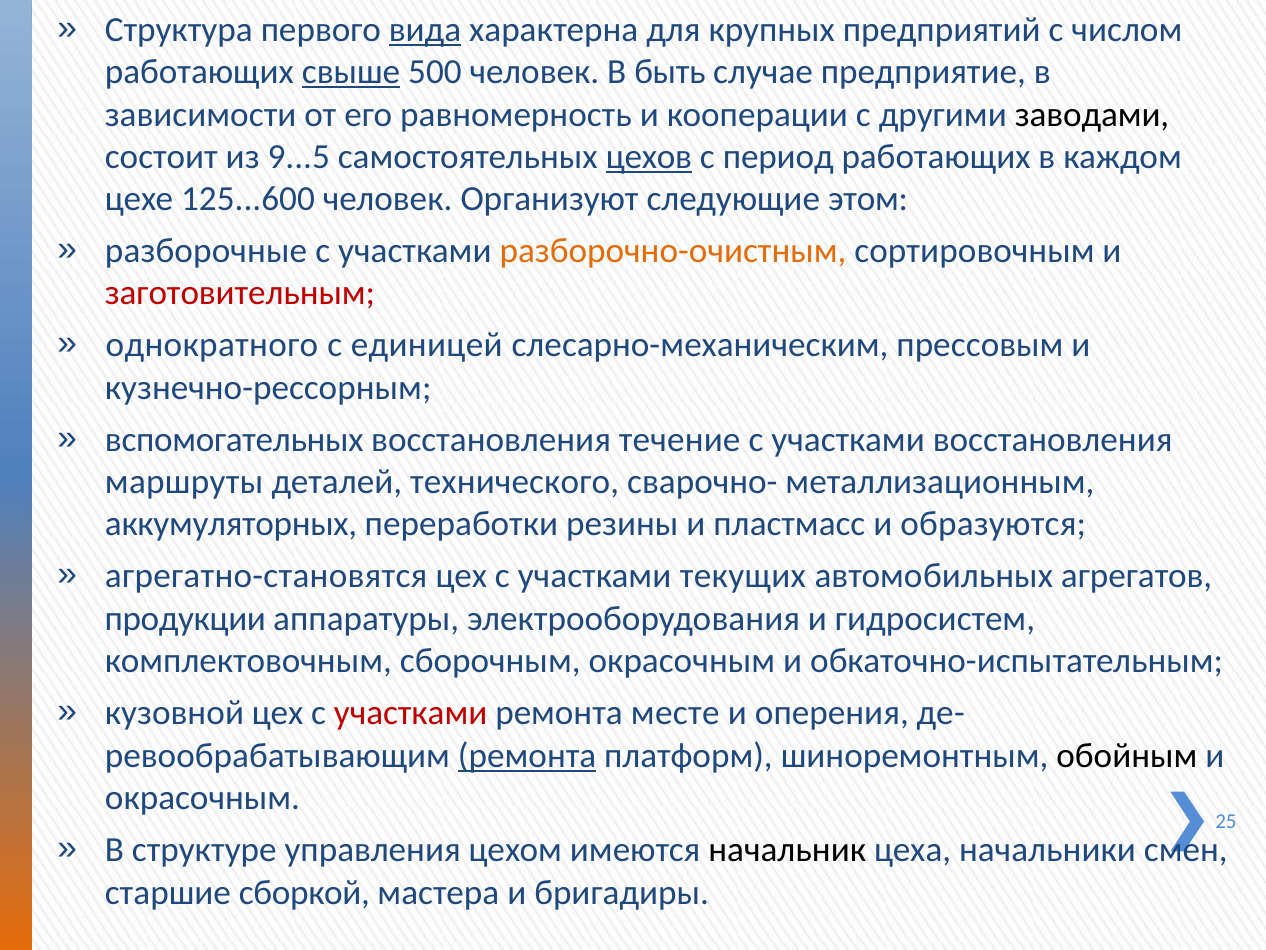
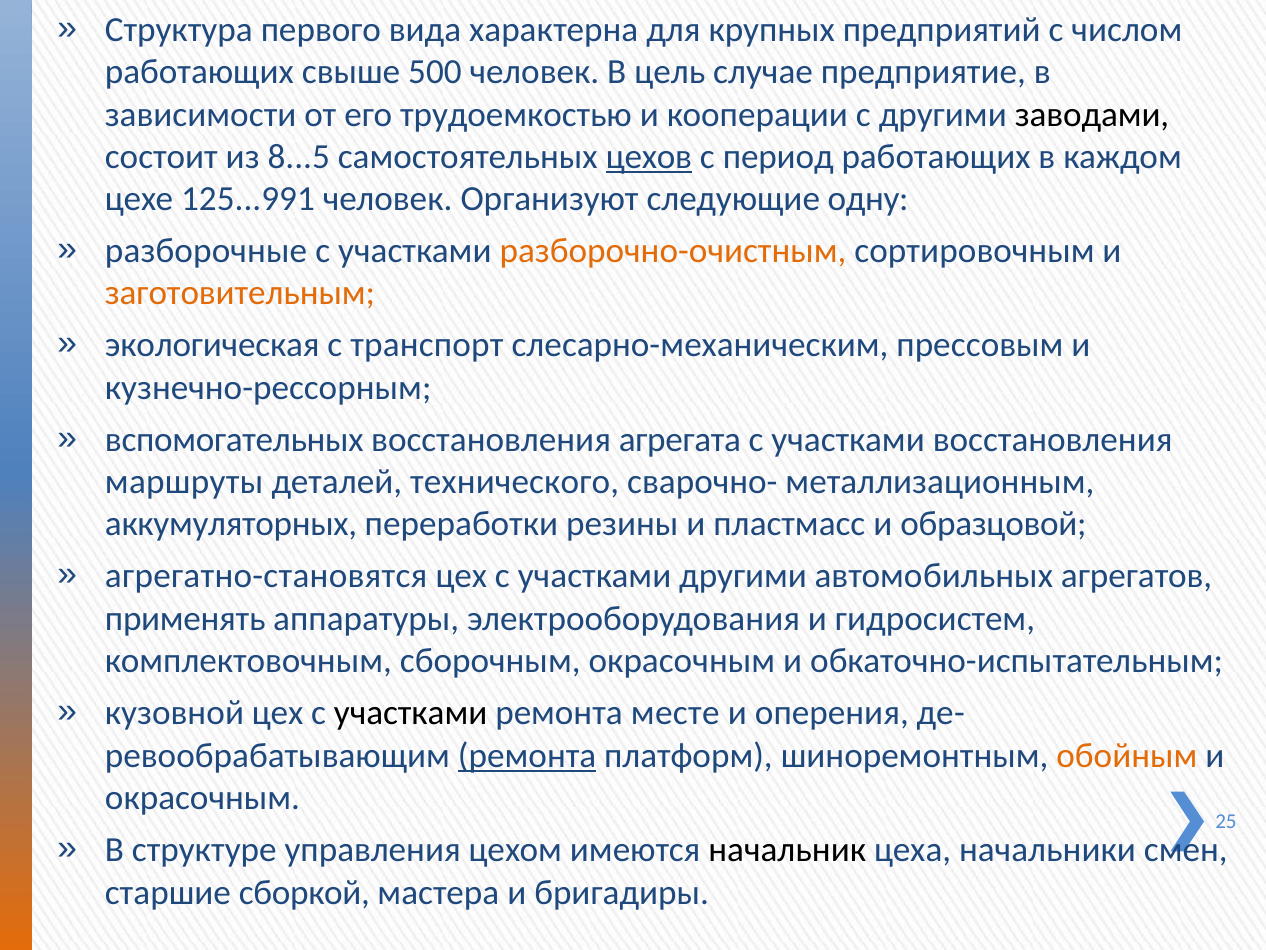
вида underline: present -> none
свыше underline: present -> none
быть: быть -> цель
равномерность: равномерность -> трудоемкостью
9...5: 9...5 -> 8...5
125...600: 125...600 -> 125...991
этом: этом -> одну
заготовительным colour: red -> orange
однократного: однократного -> экологическая
единицей: единицей -> транспорт
течение: течение -> агрегата
образуются: образуются -> образцовой
участками текущих: текущих -> другими
продукции: продукции -> применять
участками at (411, 712) colour: red -> black
обойным colour: black -> orange
